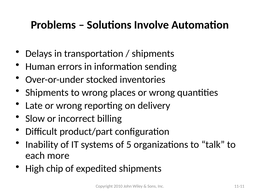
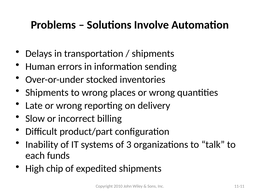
5: 5 -> 3
more: more -> funds
